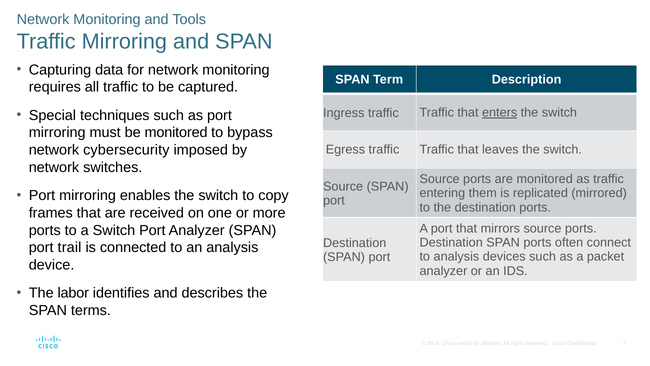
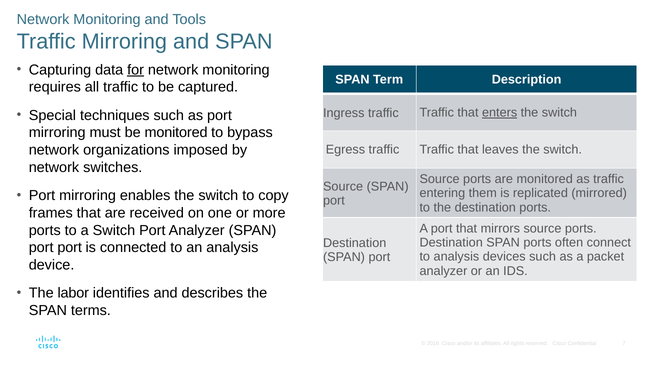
for underline: none -> present
cybersecurity: cybersecurity -> organizations
port trail: trail -> port
